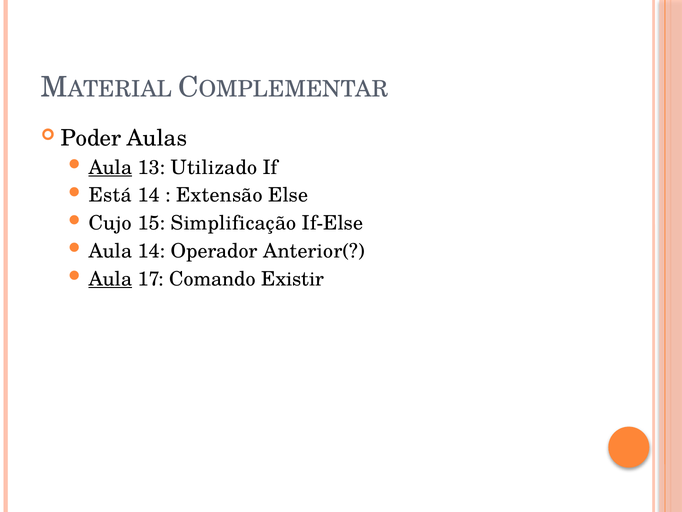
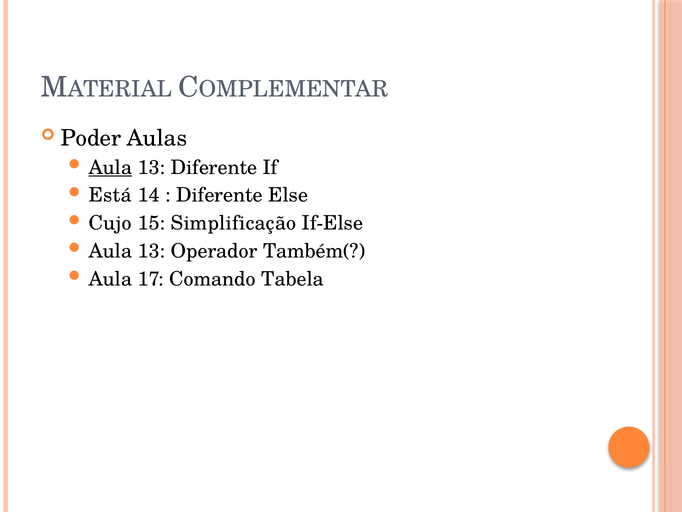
13 Utilizado: Utilizado -> Diferente
Extensão at (219, 195): Extensão -> Diferente
14 at (151, 251): 14 -> 13
Anterior(: Anterior( -> Também(
Aula at (110, 279) underline: present -> none
Existir: Existir -> Tabela
